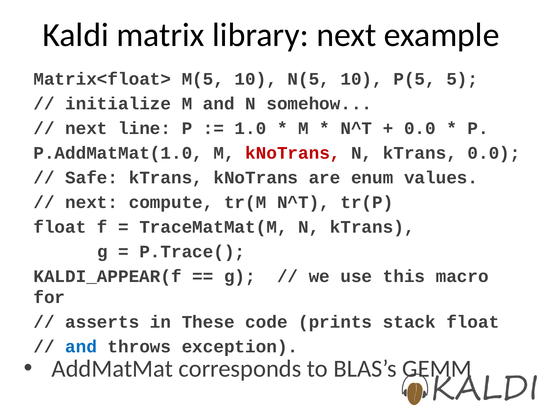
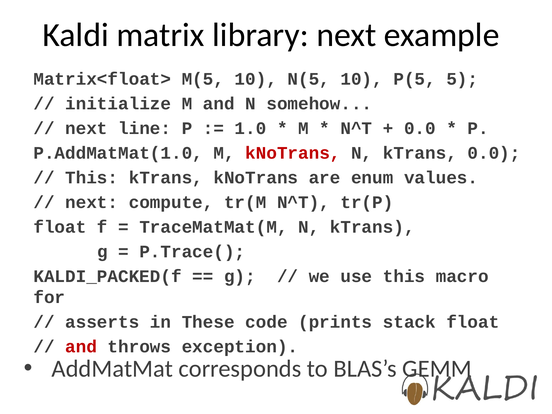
Safe at (92, 178): Safe -> This
KALDI_APPEAR(f: KALDI_APPEAR(f -> KALDI_PACKED(f
and at (81, 347) colour: blue -> red
